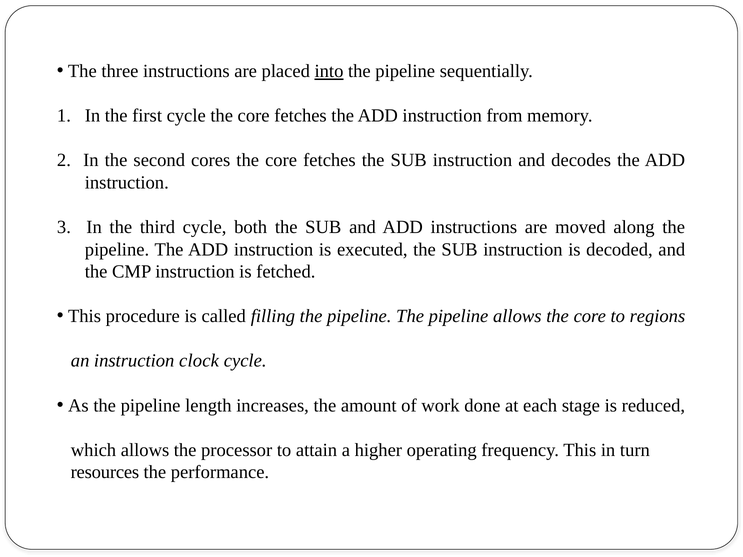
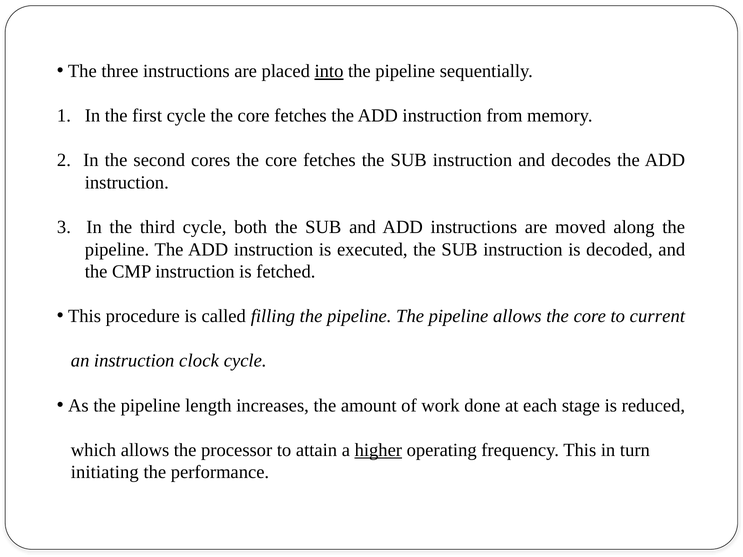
regions: regions -> current
higher underline: none -> present
resources: resources -> initiating
